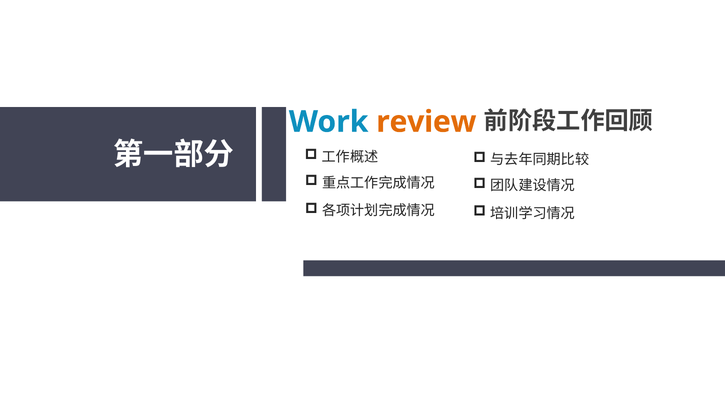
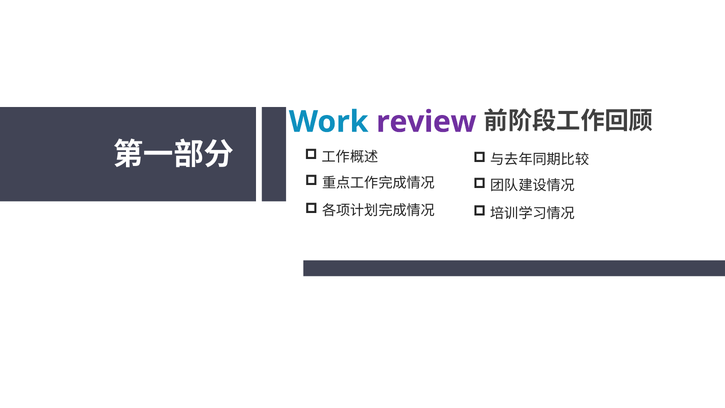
review colour: orange -> purple
